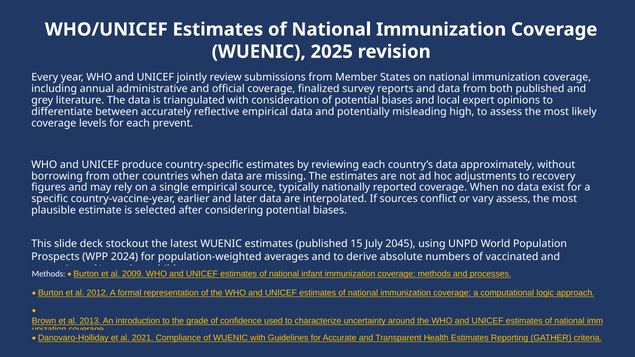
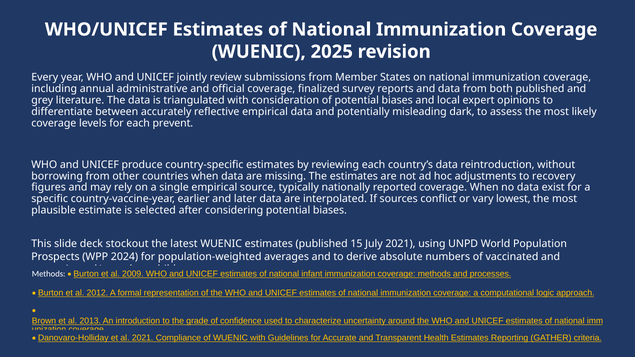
high: high -> dark
approximately: approximately -> reintroduction
vary assess: assess -> lowest
July 2045: 2045 -> 2021
